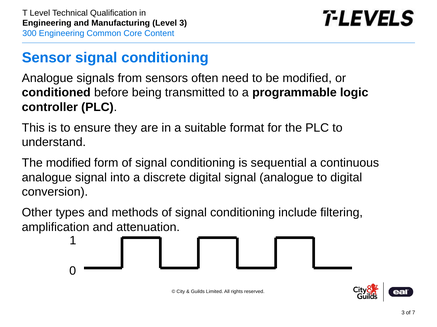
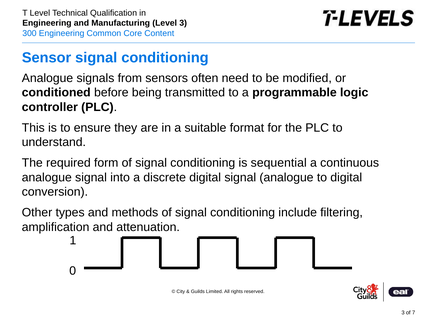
The modified: modified -> required
